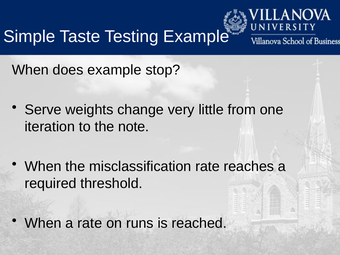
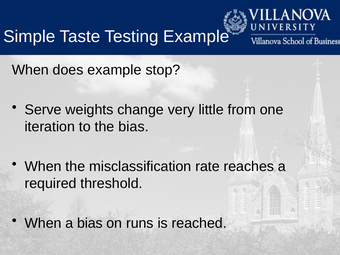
the note: note -> bias
a rate: rate -> bias
